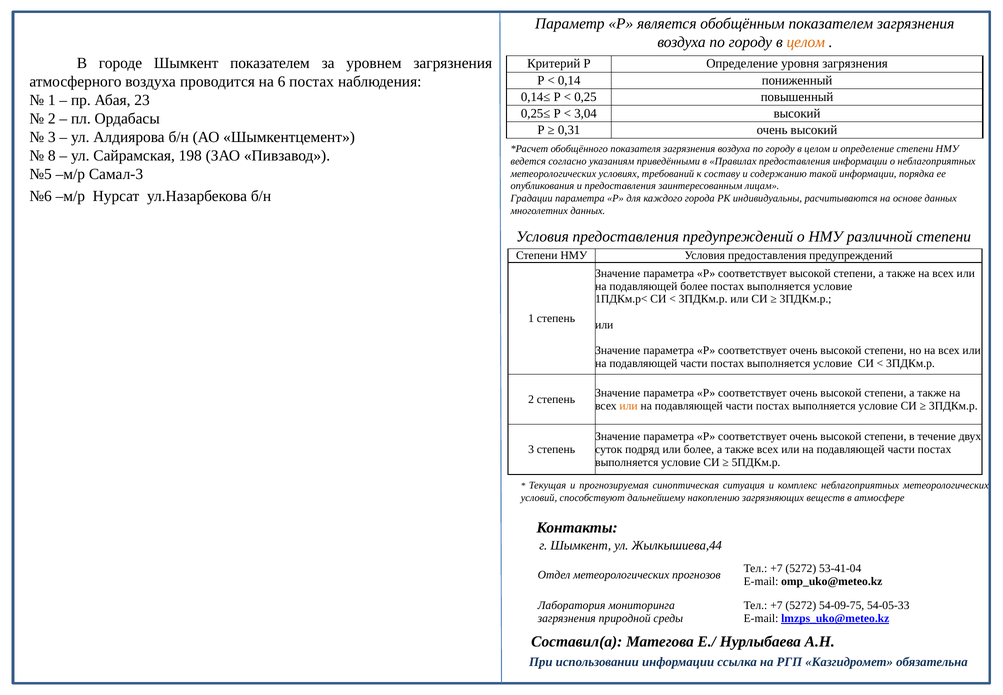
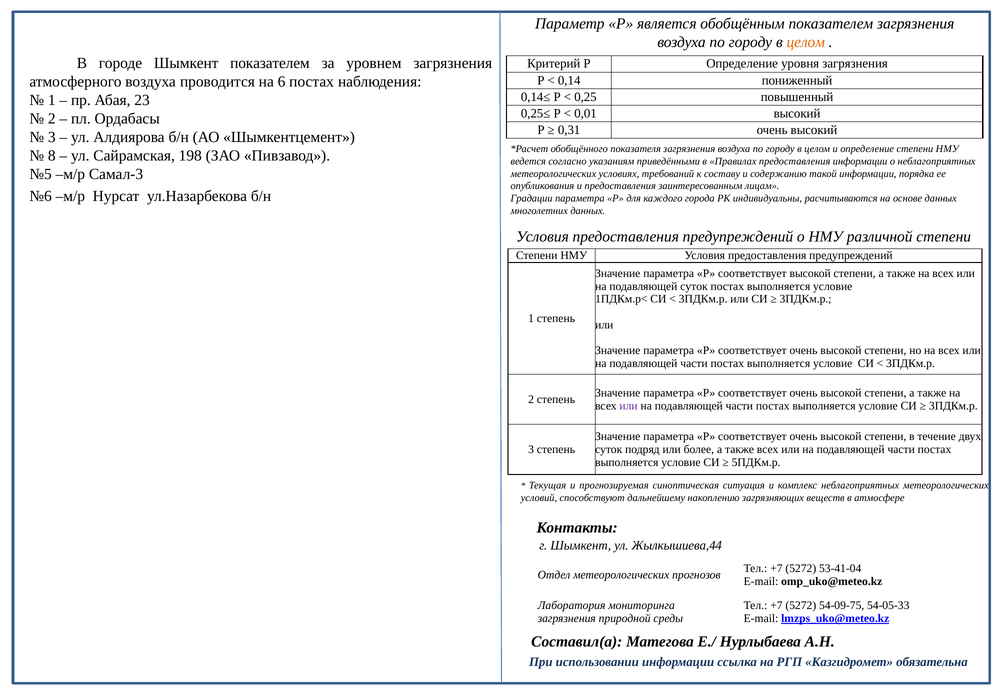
3,04: 3,04 -> 0,01
подавляющей более: более -> суток
или at (629, 405) colour: orange -> purple
